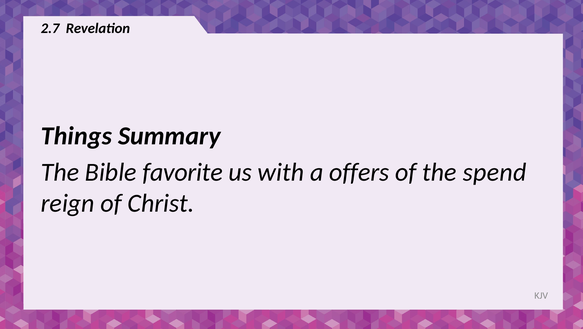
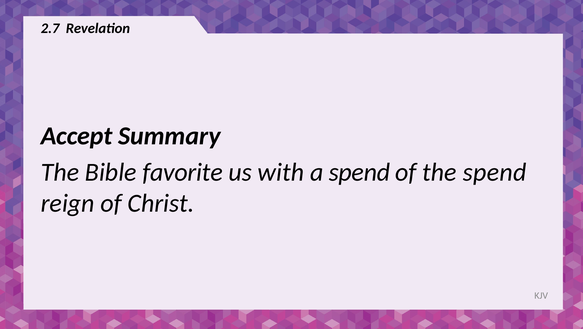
Things: Things -> Accept
a offers: offers -> spend
